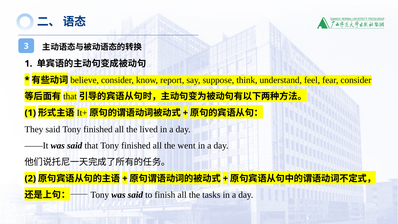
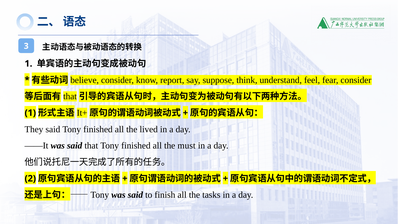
went: went -> must
